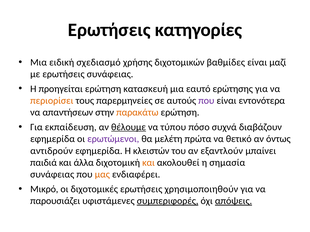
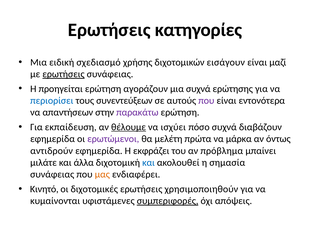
βαθμίδες: βαθμίδες -> εισάγουν
ερωτήσεις at (63, 74) underline: none -> present
κατασκευή: κατασκευή -> αγοράζουν
μια εαυτό: εαυτό -> συχνά
περιορίσει colour: orange -> blue
παρερμηνείες: παρερμηνείες -> συνεντεύξεων
παρακάτω colour: orange -> purple
τύπου: τύπου -> ισχύει
θετικό: θετικό -> μάρκα
κλειστών: κλειστών -> εκφράζει
εξαντλούν: εξαντλούν -> πρόβλημα
παιδιά: παιδιά -> μιλάτε
και at (149, 163) colour: orange -> blue
Μικρό: Μικρό -> Κινητό
παρουσιάζει: παρουσιάζει -> κυμαίνονται
απόψεις underline: present -> none
